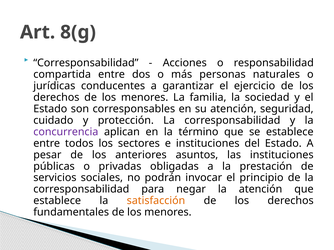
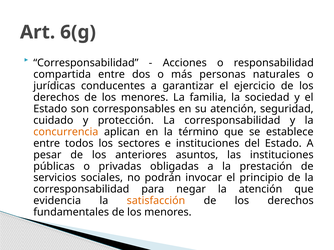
8(g: 8(g -> 6(g
concurrencia colour: purple -> orange
establece at (57, 201): establece -> evidencia
